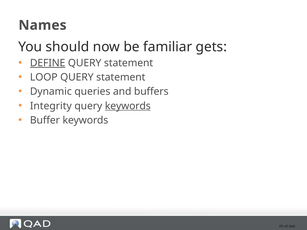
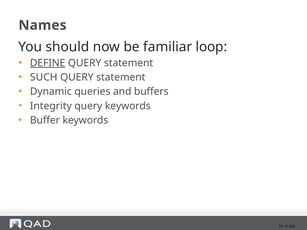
gets: gets -> loop
LOOP: LOOP -> SUCH
keywords at (128, 106) underline: present -> none
